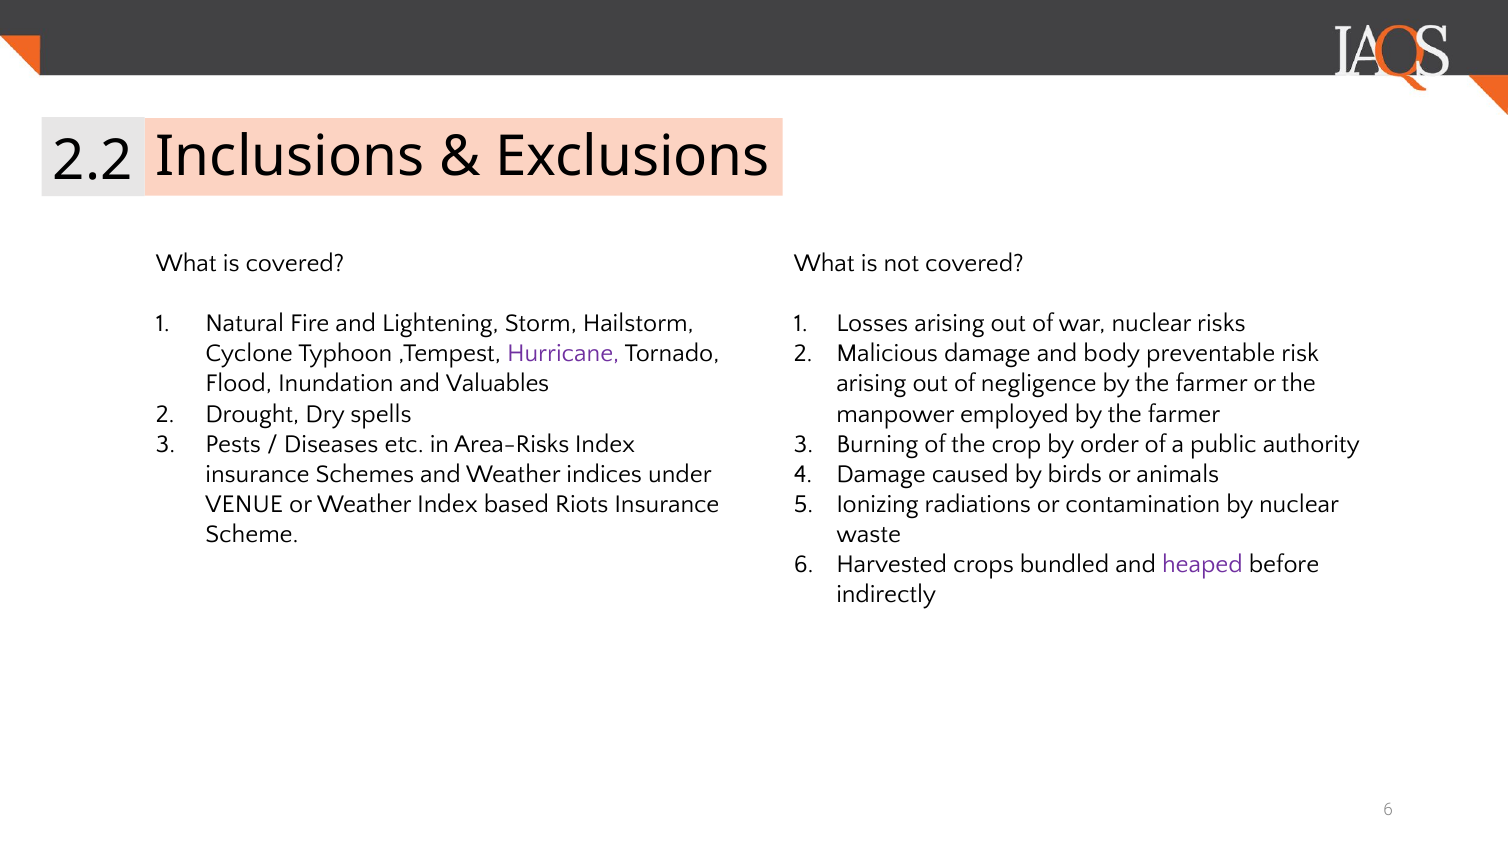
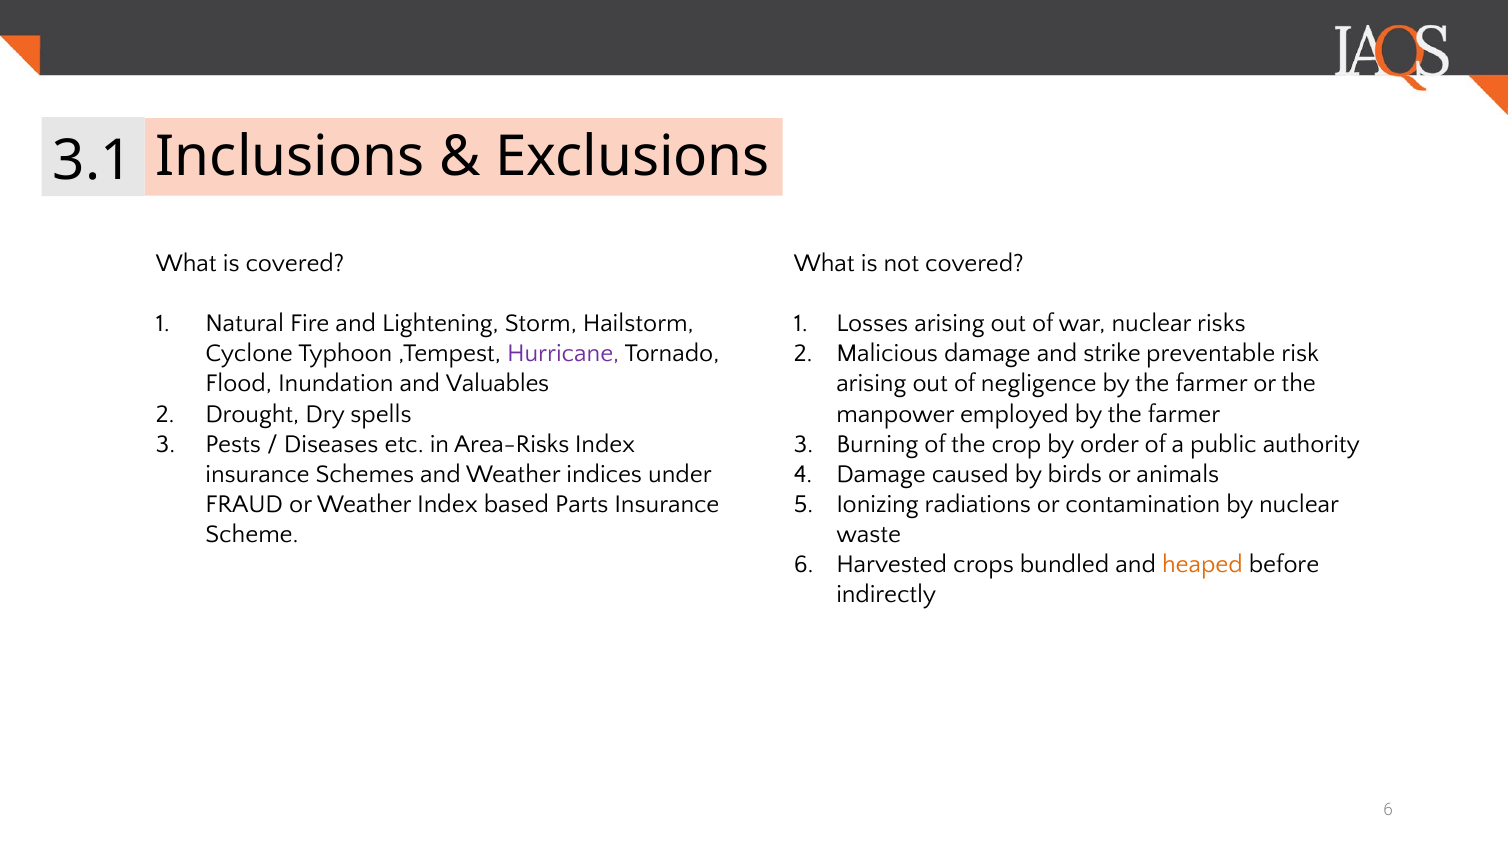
2.2: 2.2 -> 3.1
body: body -> strike
VENUE: VENUE -> FRAUD
Riots: Riots -> Parts
heaped colour: purple -> orange
